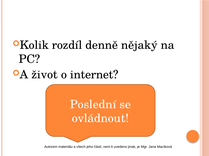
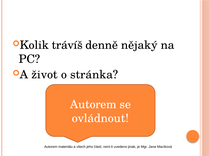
rozdíl: rozdíl -> trávíš
internet: internet -> stránka
Poslední at (93, 105): Poslední -> Autorem
